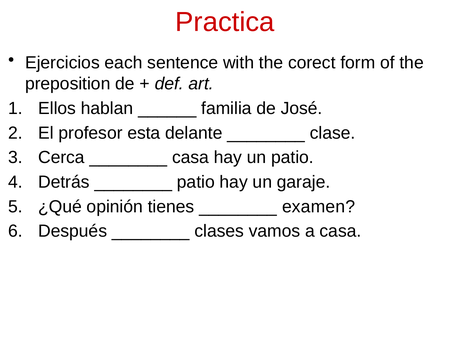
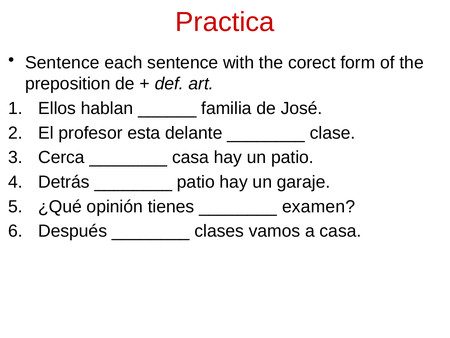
Ejercicios at (62, 63): Ejercicios -> Sentence
